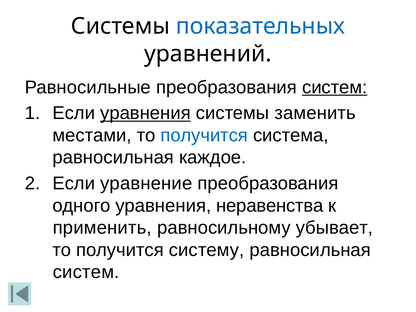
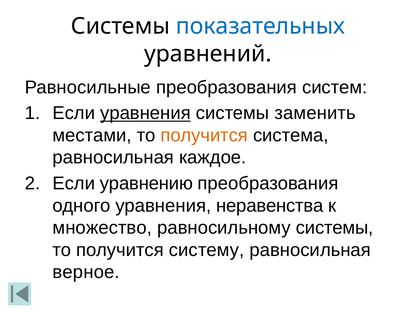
систем at (335, 87) underline: present -> none
получится at (204, 135) colour: blue -> orange
уравнение: уравнение -> уравнению
применить: применить -> множество
равносильному убывает: убывает -> системы
систем at (86, 272): систем -> верное
